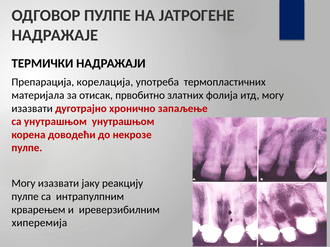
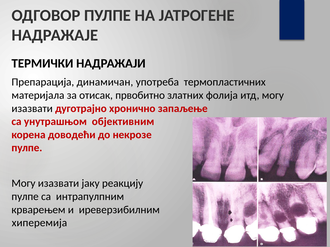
корелација: корелација -> динамичан
унутрашњом унутрашњом: унутрашњом -> објективним
